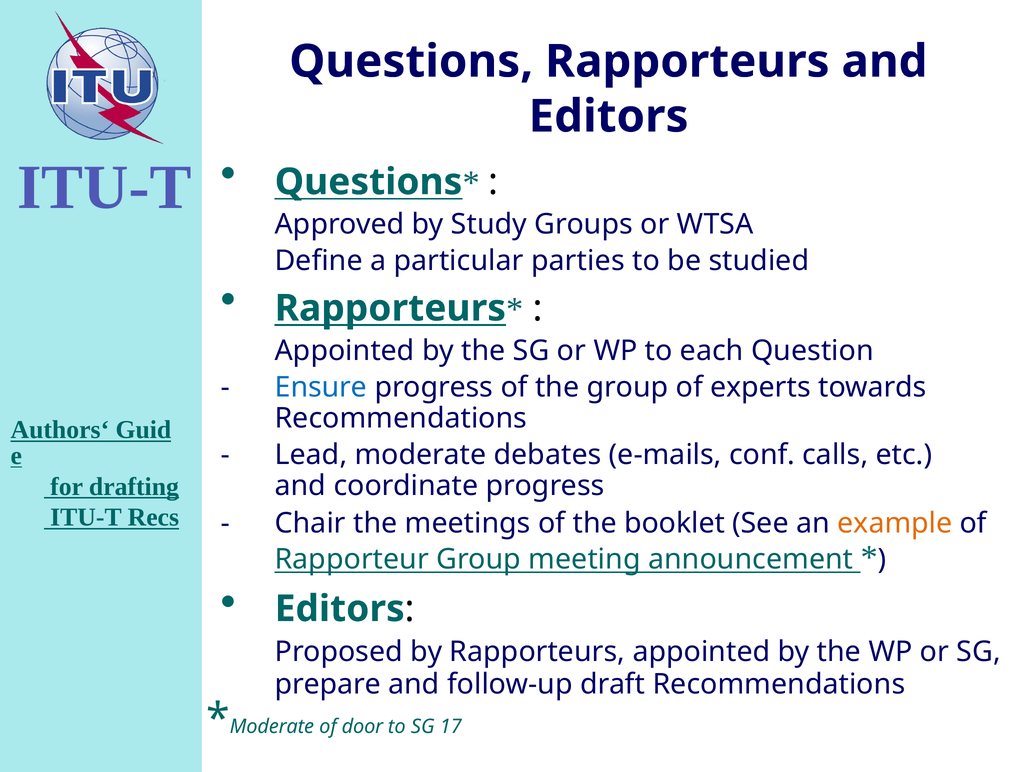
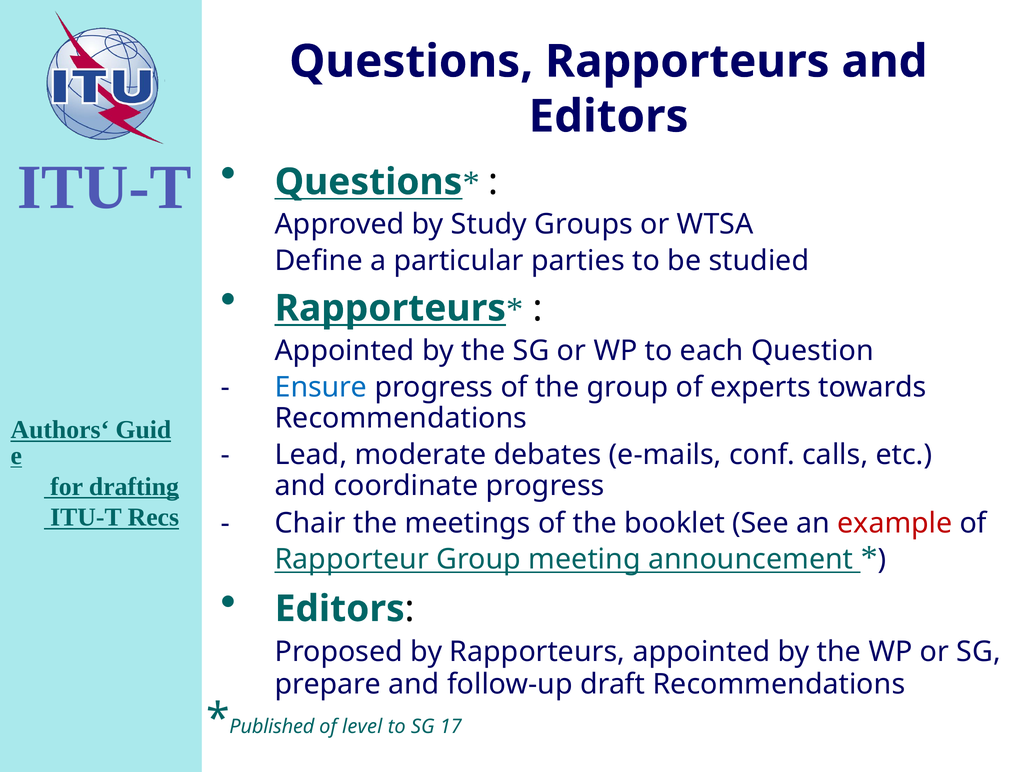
example colour: orange -> red
Moderate at (272, 727): Moderate -> Published
door: door -> level
